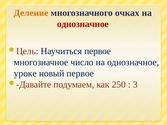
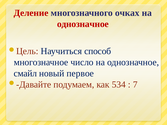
Деление colour: orange -> red
Научиться первое: первое -> способ
уроке: уроке -> смайл
250: 250 -> 534
3: 3 -> 7
